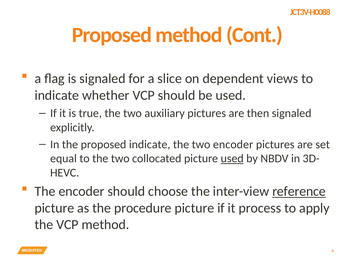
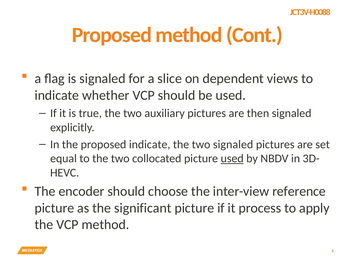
two encoder: encoder -> signaled
reference underline: present -> none
procedure: procedure -> significant
